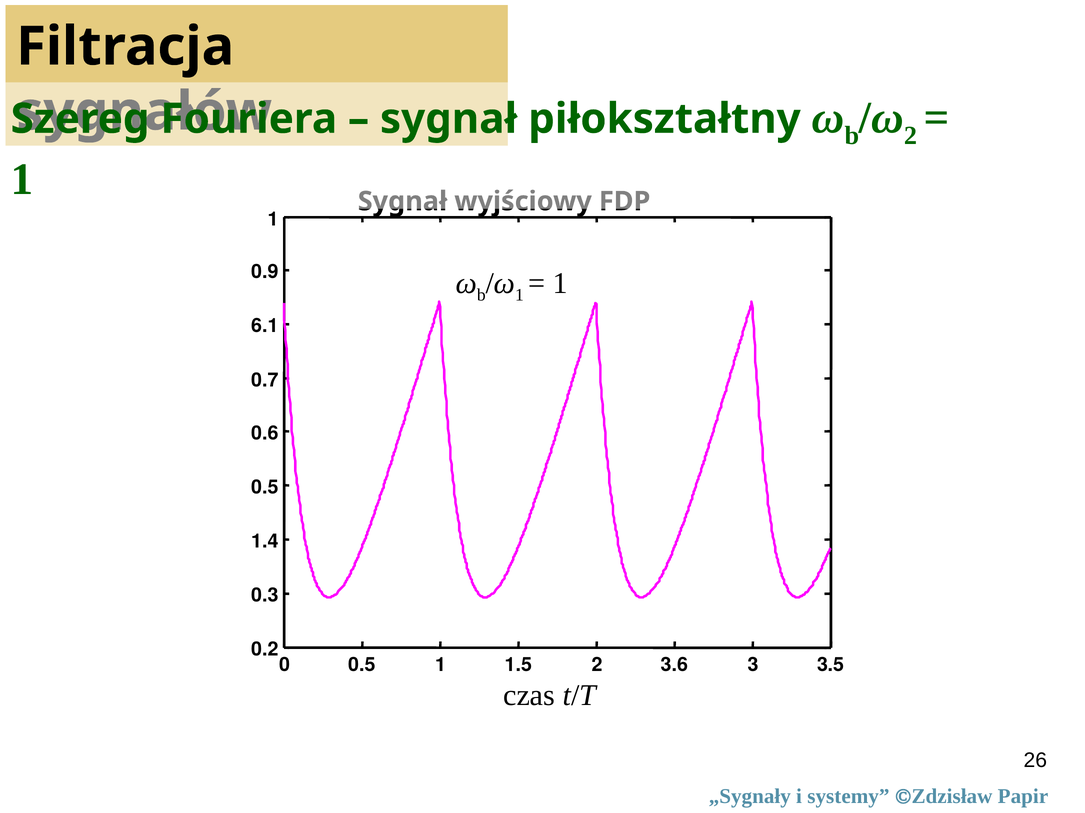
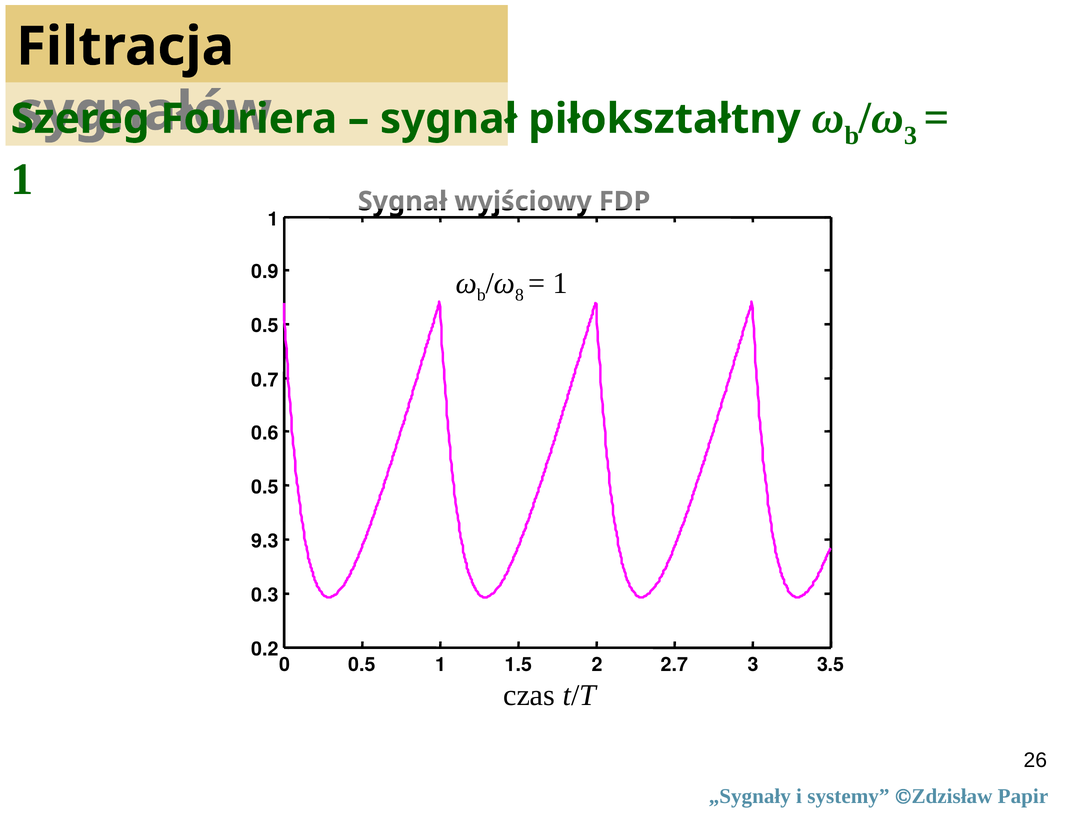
2 at (911, 136): 2 -> 3
1 at (519, 295): 1 -> 8
6.1 at (265, 326): 6.1 -> 0.5
1.4: 1.4 -> 9.3
3.6: 3.6 -> 2.7
